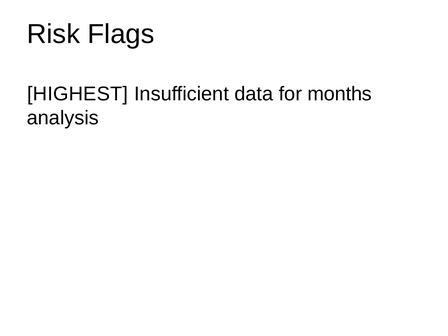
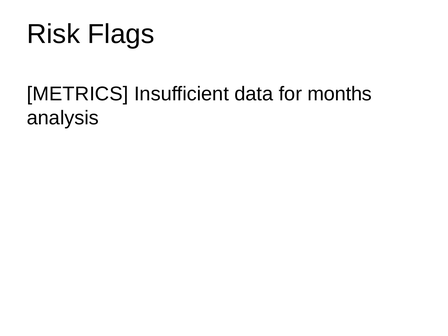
HIGHEST: HIGHEST -> METRICS
